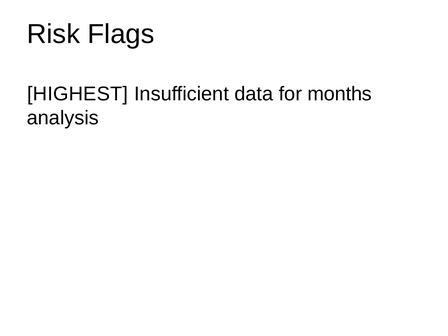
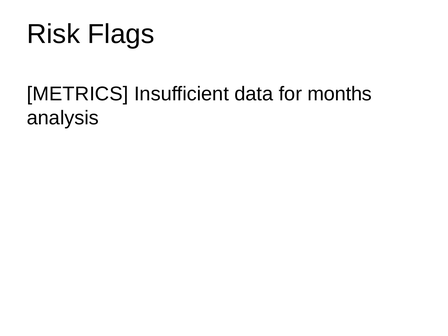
HIGHEST: HIGHEST -> METRICS
